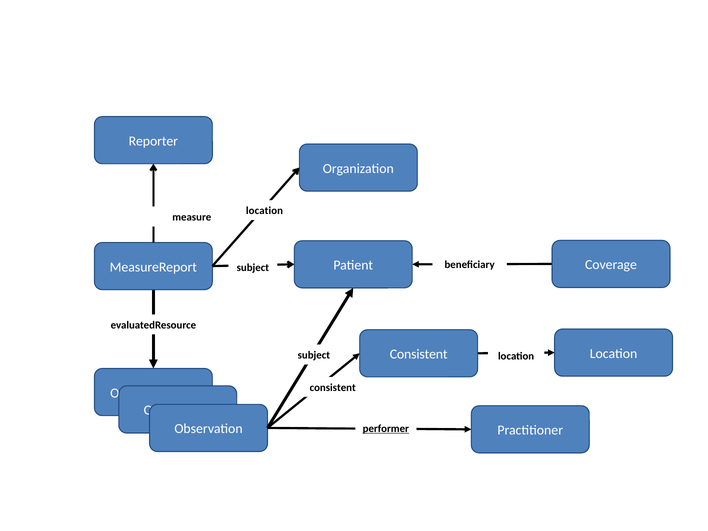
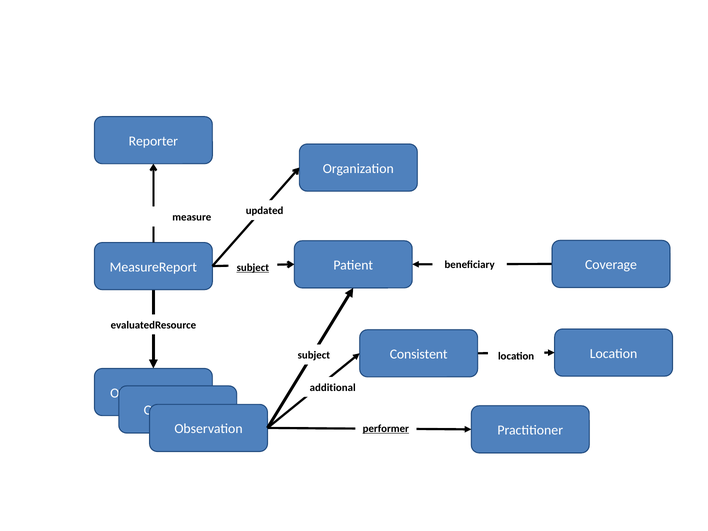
location at (265, 211): location -> updated
subject at (253, 267) underline: none -> present
consistent at (333, 388): consistent -> additional
